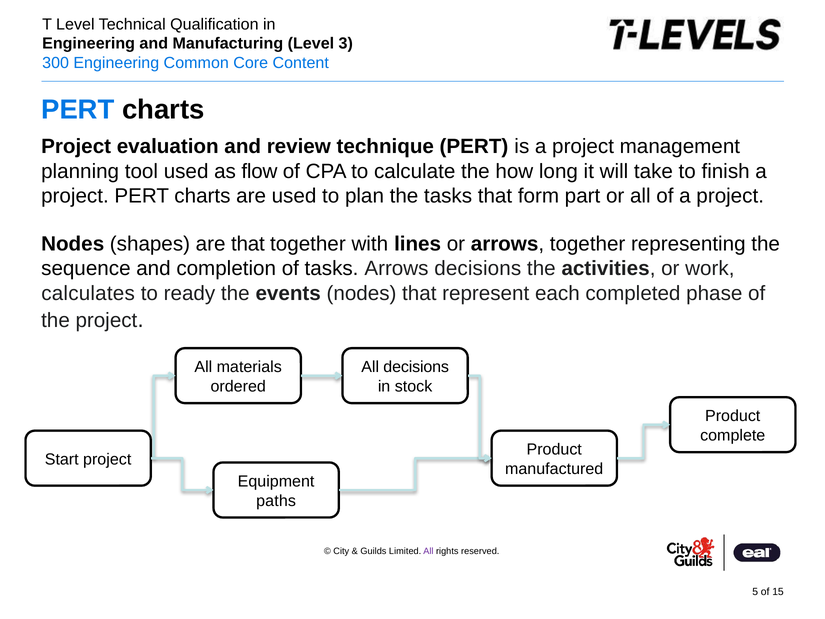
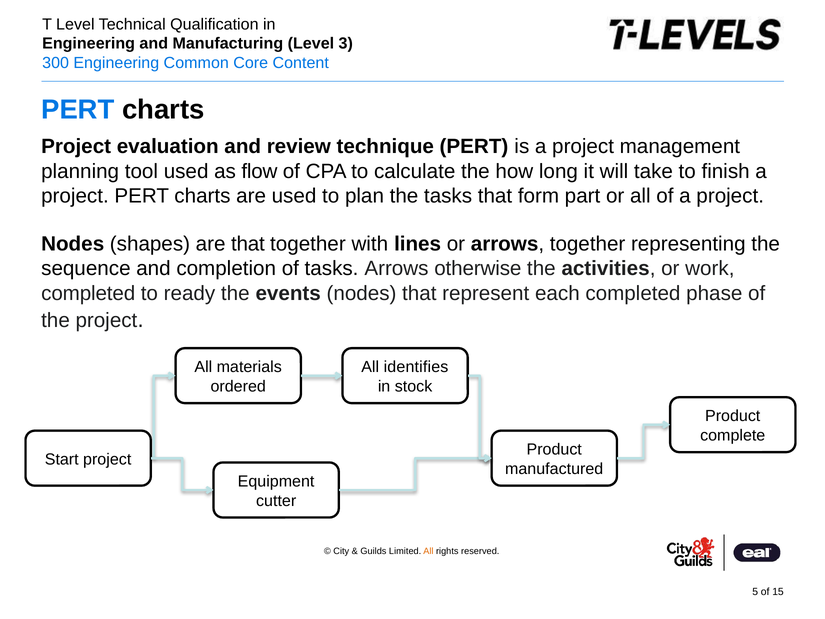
Arrows decisions: decisions -> otherwise
calculates at (88, 293): calculates -> completed
All decisions: decisions -> identifies
paths: paths -> cutter
All at (428, 551) colour: purple -> orange
